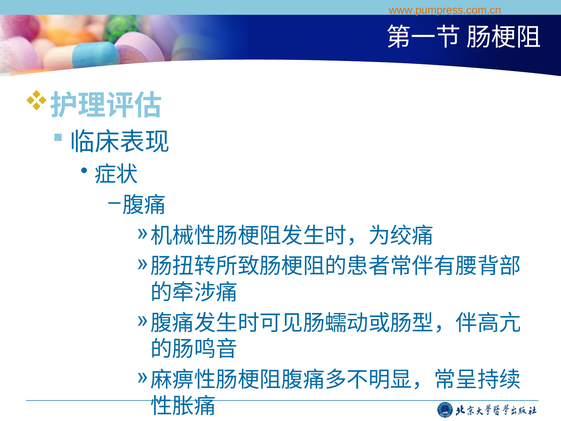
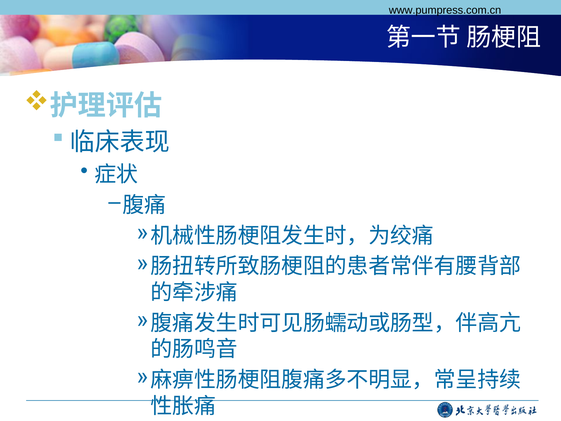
www.pumpress.com.cn colour: orange -> black
